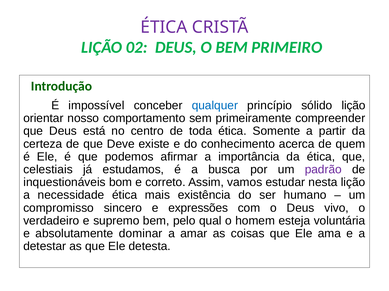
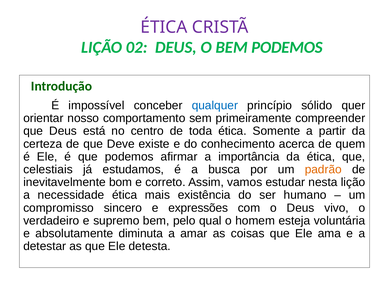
BEM PRIMEIRO: PRIMEIRO -> PODEMOS
sólido lição: lição -> quer
padrão colour: purple -> orange
inquestionáveis: inquestionáveis -> inevitavelmente
dominar: dominar -> diminuta
